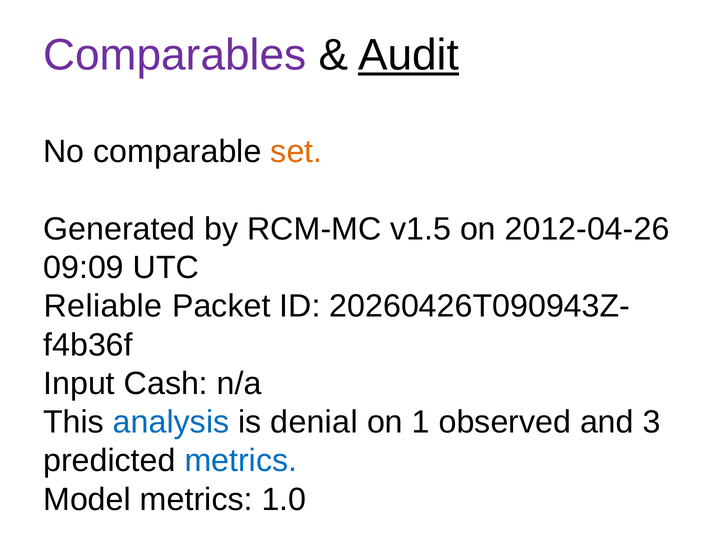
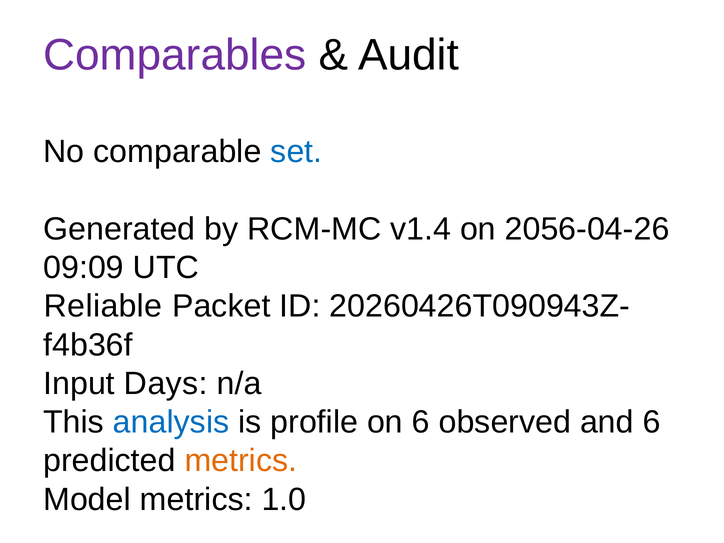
Audit underline: present -> none
set colour: orange -> blue
v1.5: v1.5 -> v1.4
2012-04-26: 2012-04-26 -> 2056-04-26
Cash: Cash -> Days
denial: denial -> profile
on 1: 1 -> 6
and 3: 3 -> 6
metrics at (241, 461) colour: blue -> orange
